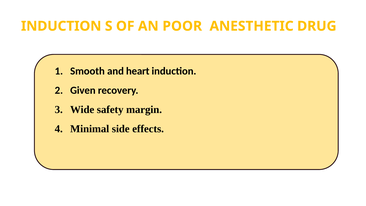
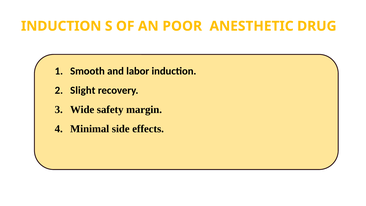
heart: heart -> labor
Given: Given -> Slight
